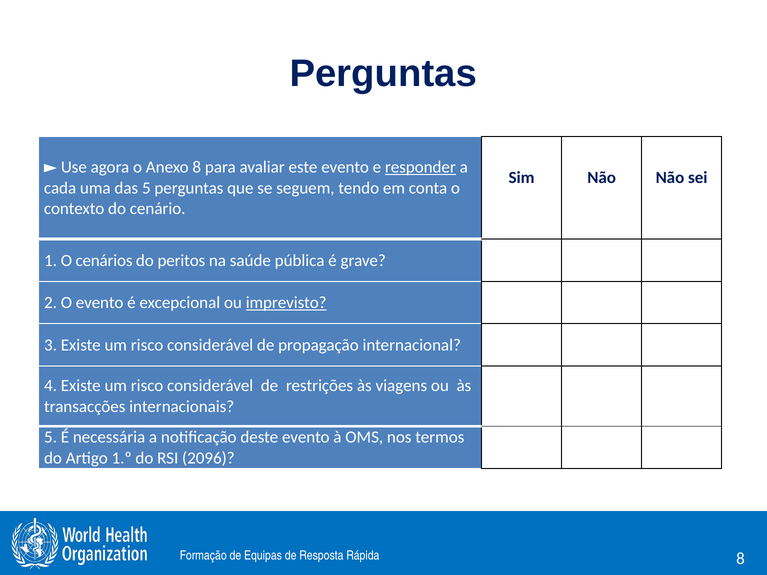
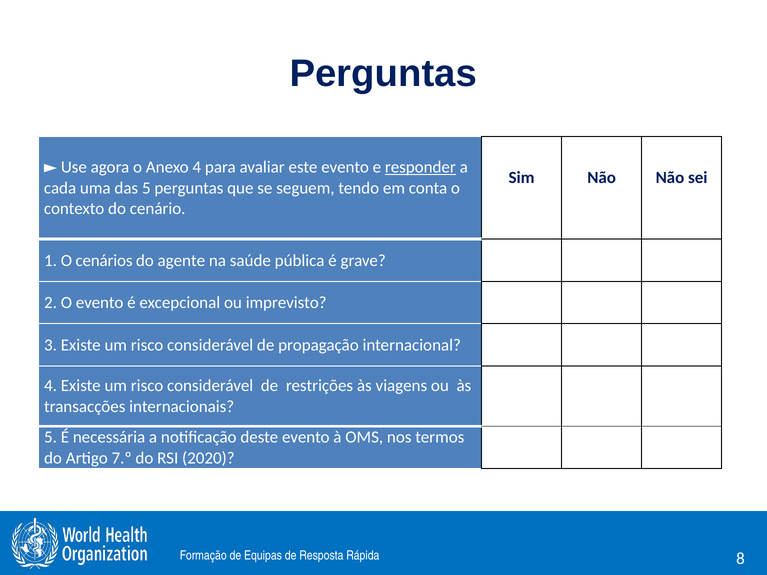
Anexo 8: 8 -> 4
peritos: peritos -> agente
imprevisto underline: present -> none
1.º: 1.º -> 7.º
2096: 2096 -> 2020
